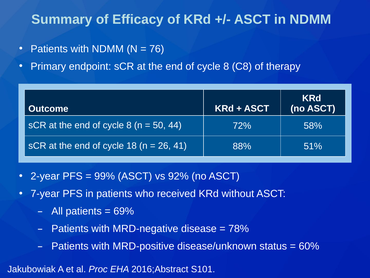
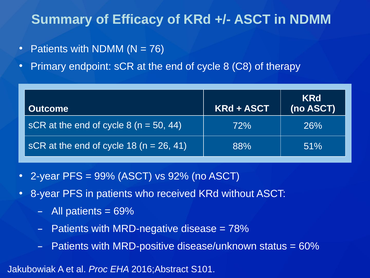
58%: 58% -> 26%
7-year: 7-year -> 8-year
